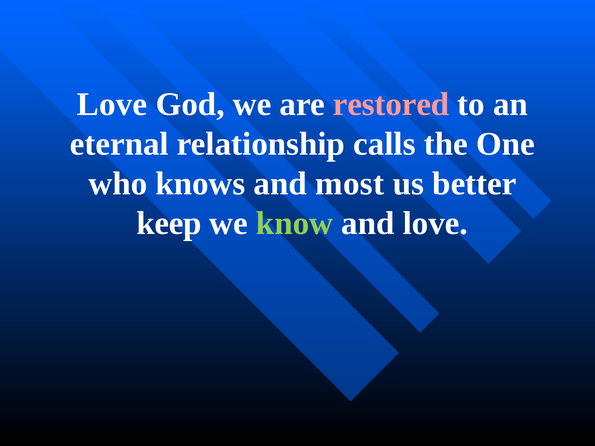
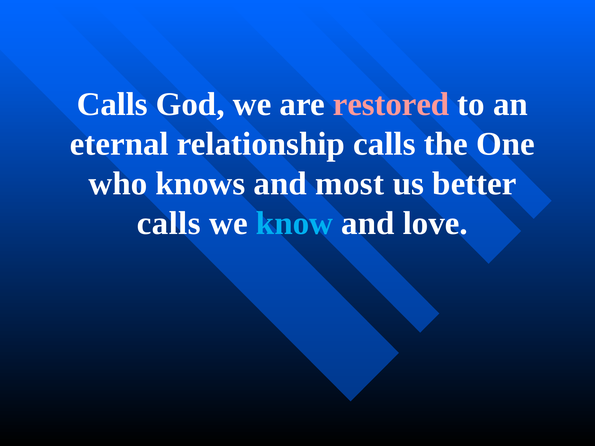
Love at (112, 104): Love -> Calls
keep at (169, 223): keep -> calls
know colour: light green -> light blue
